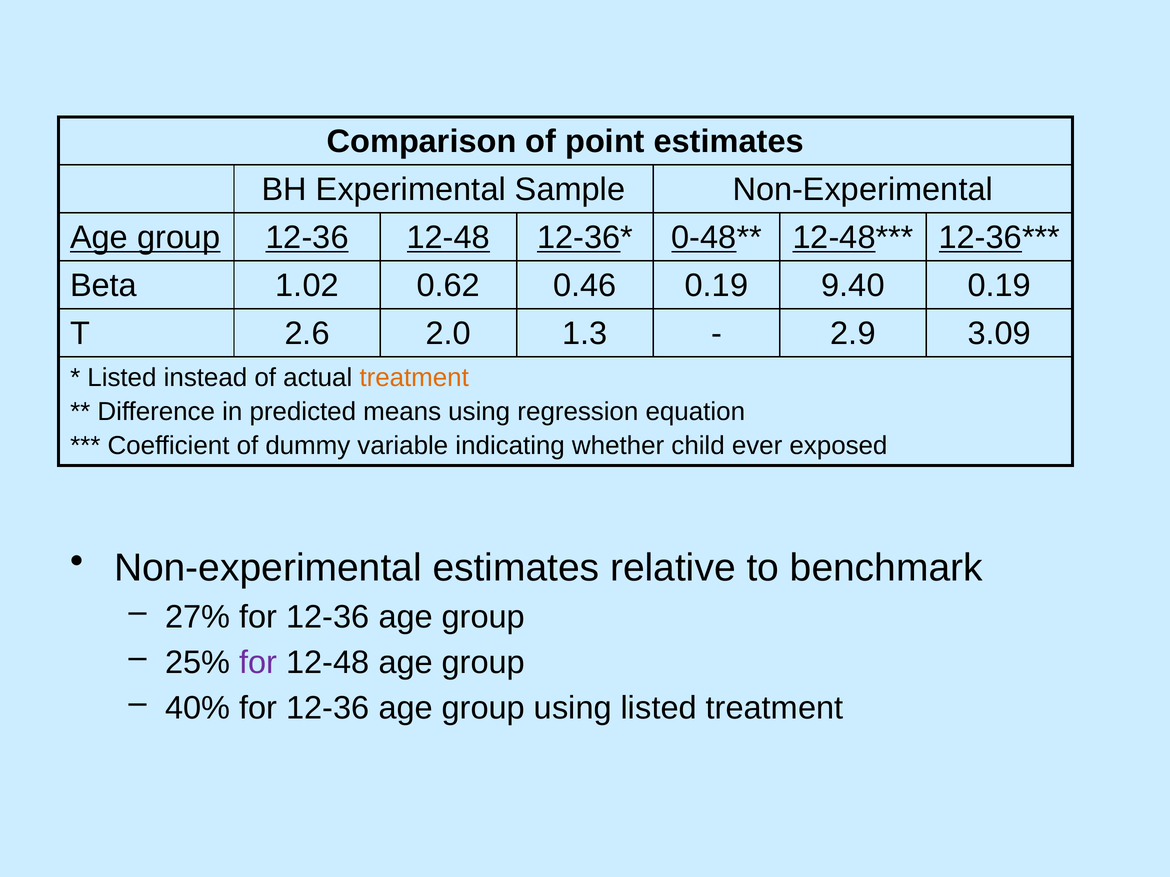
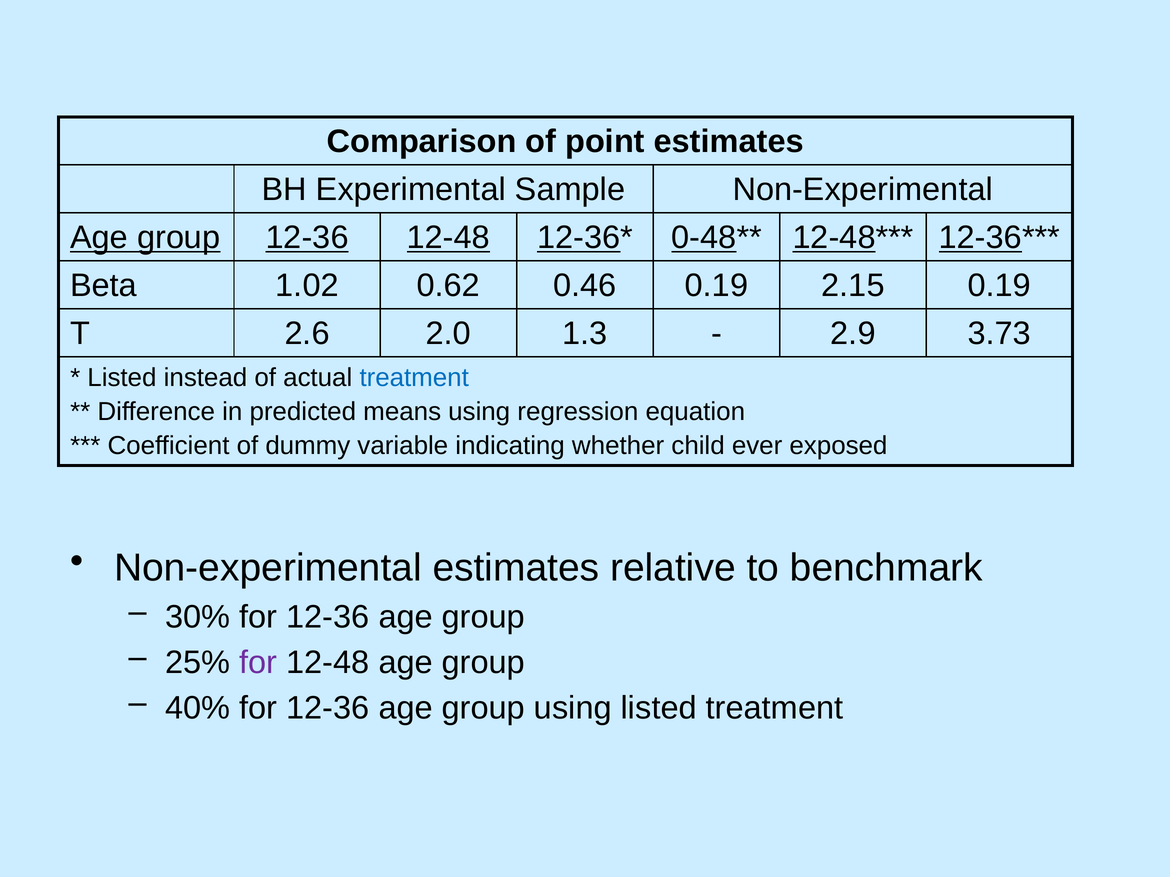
9.40: 9.40 -> 2.15
3.09: 3.09 -> 3.73
treatment at (414, 378) colour: orange -> blue
27%: 27% -> 30%
